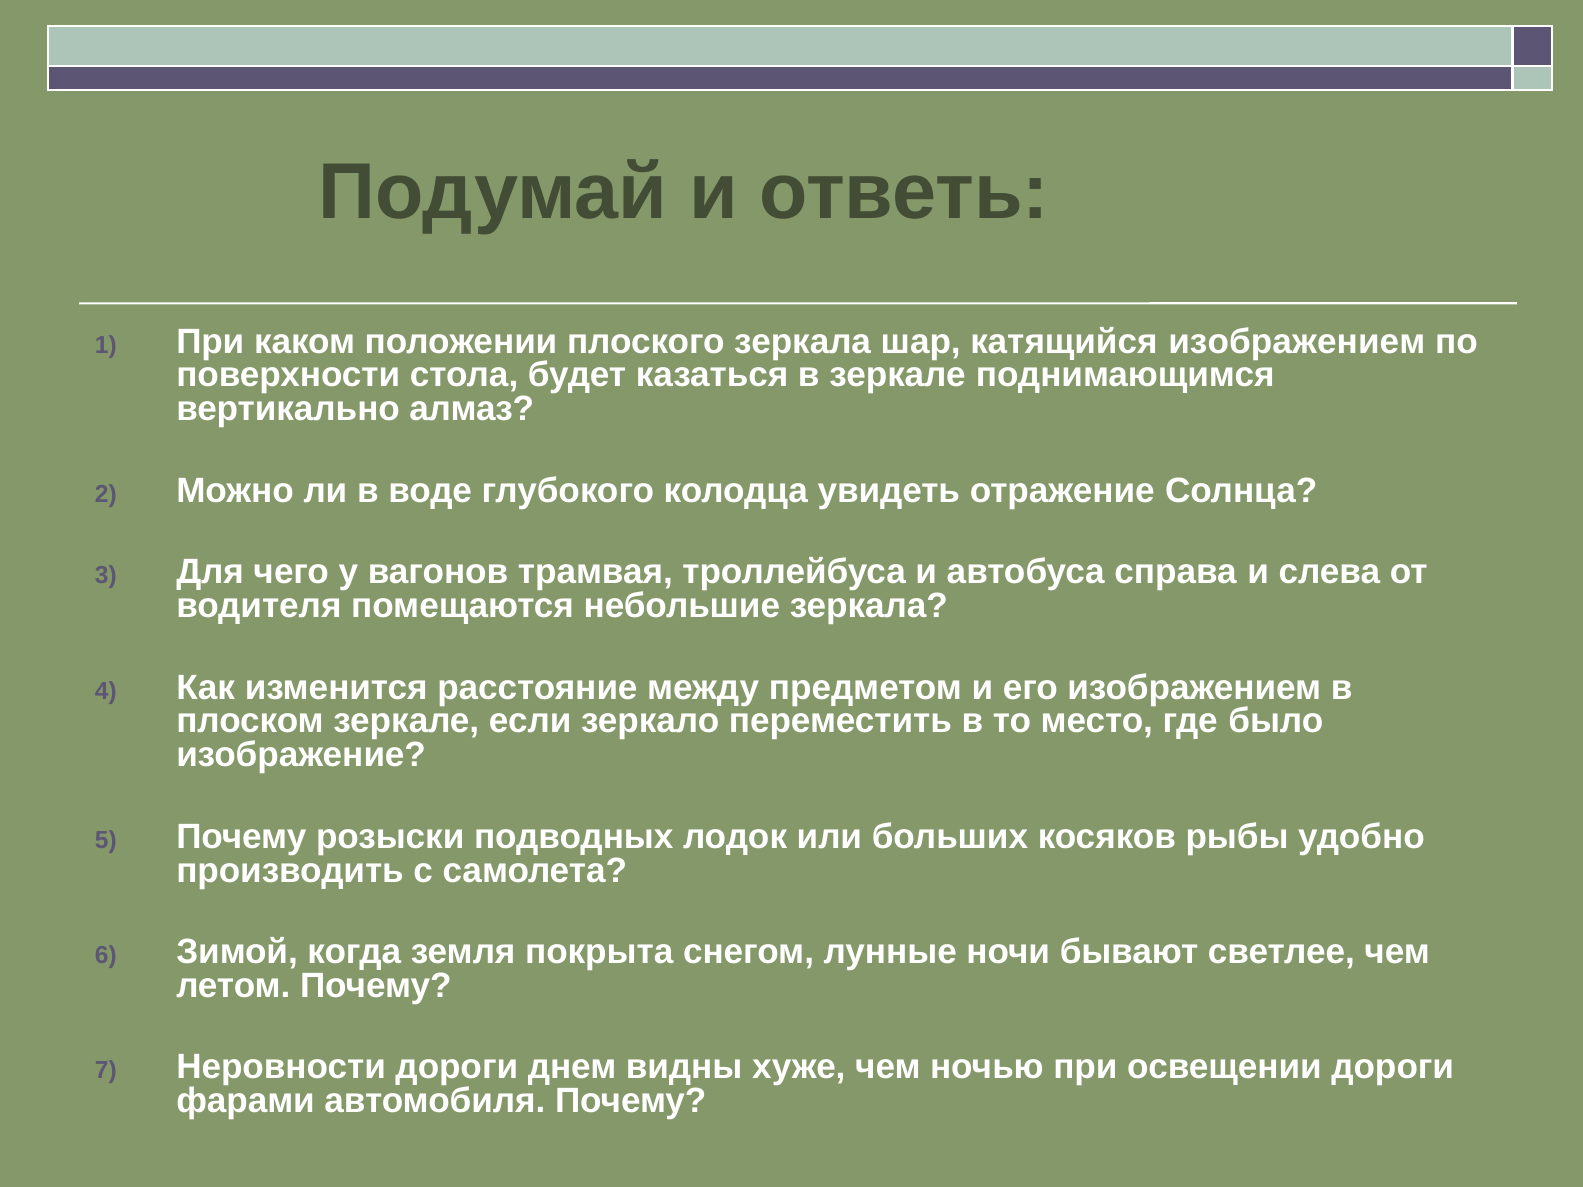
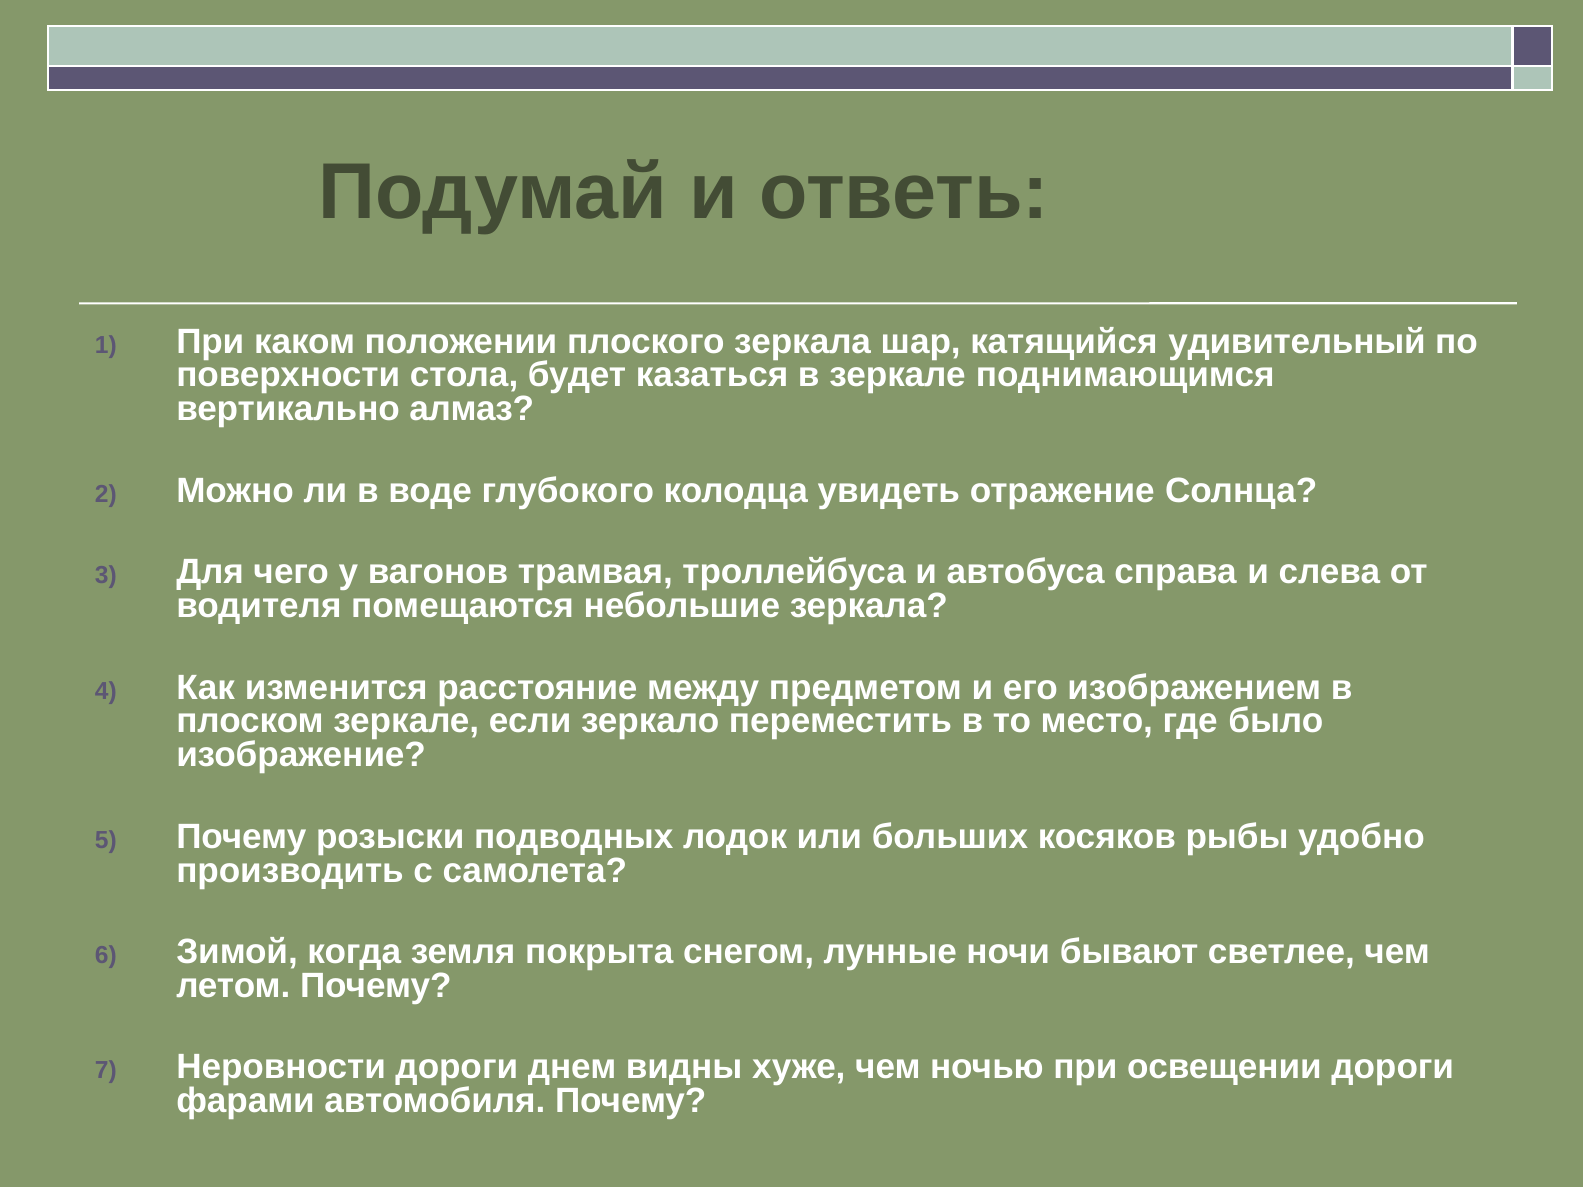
катящийся изображением: изображением -> удивительный
